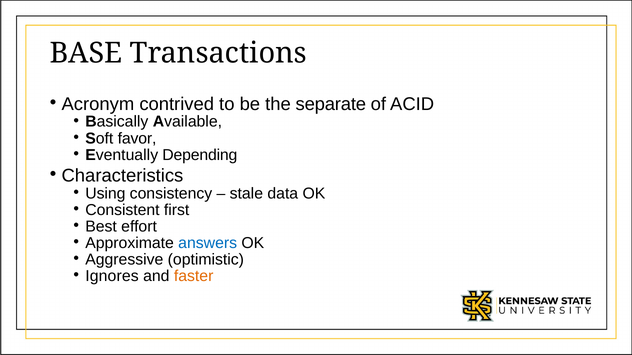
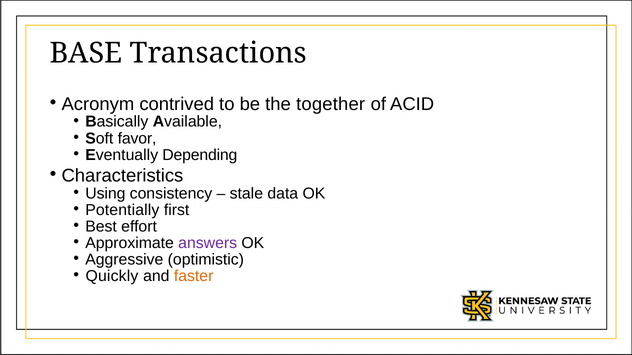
separate: separate -> together
Consistent: Consistent -> Potentially
answers colour: blue -> purple
Ignores: Ignores -> Quickly
